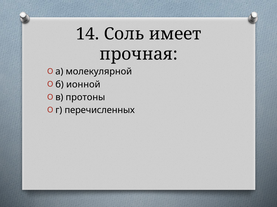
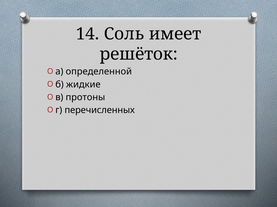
прочная: прочная -> решёток
молекулярной: молекулярной -> определенной
ионной: ионной -> жидкие
